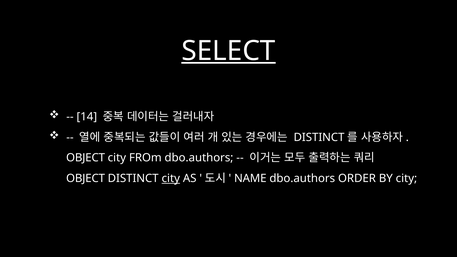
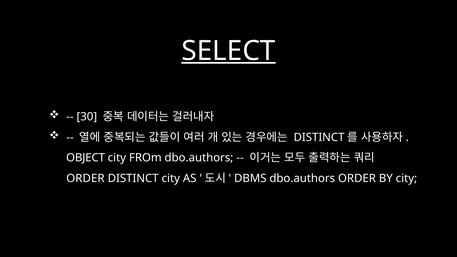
14: 14 -> 30
OBJECT at (86, 178): OBJECT -> ORDER
city at (171, 178) underline: present -> none
NAME: NAME -> DBMS
